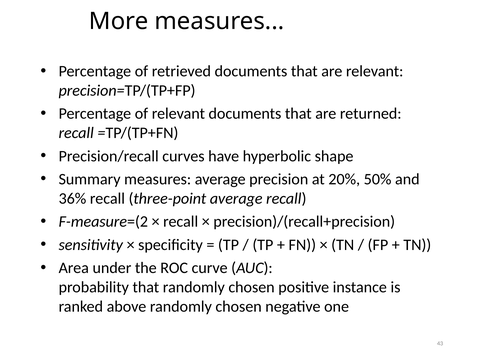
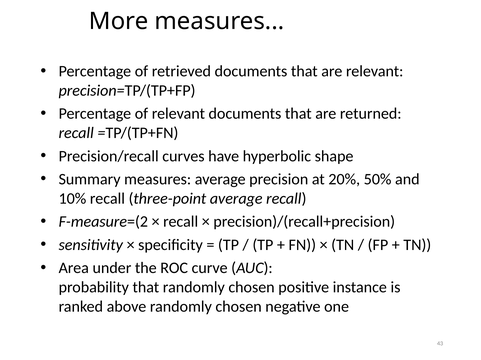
36%: 36% -> 10%
